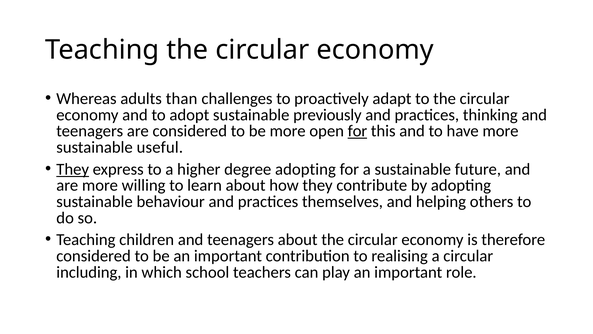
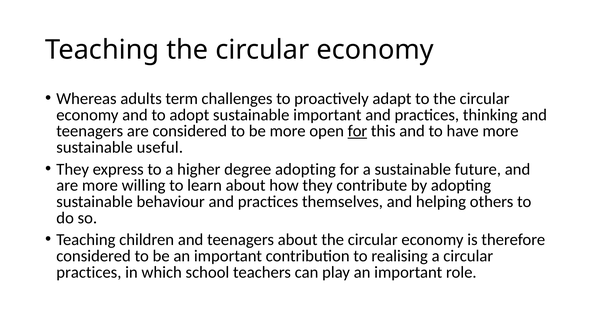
than: than -> term
sustainable previously: previously -> important
They at (73, 169) underline: present -> none
including at (89, 272): including -> practices
